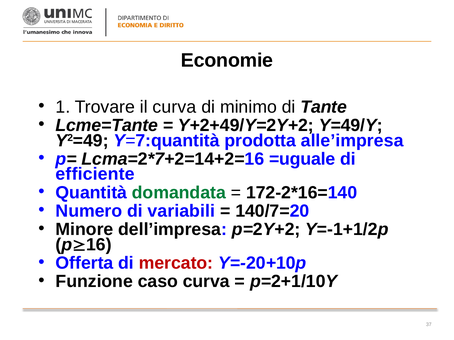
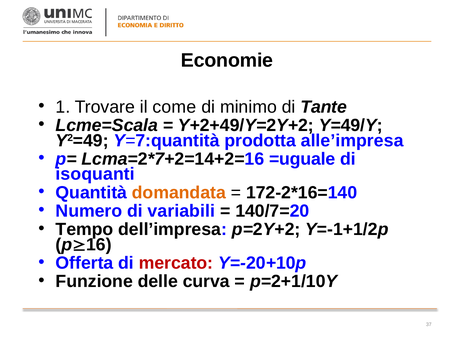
il curva: curva -> come
Lcme=Tante: Lcme=Tante -> Lcme=Scala
efficiente: efficiente -> isoquanti
domandata colour: green -> orange
Minore: Minore -> Tempo
caso: caso -> delle
